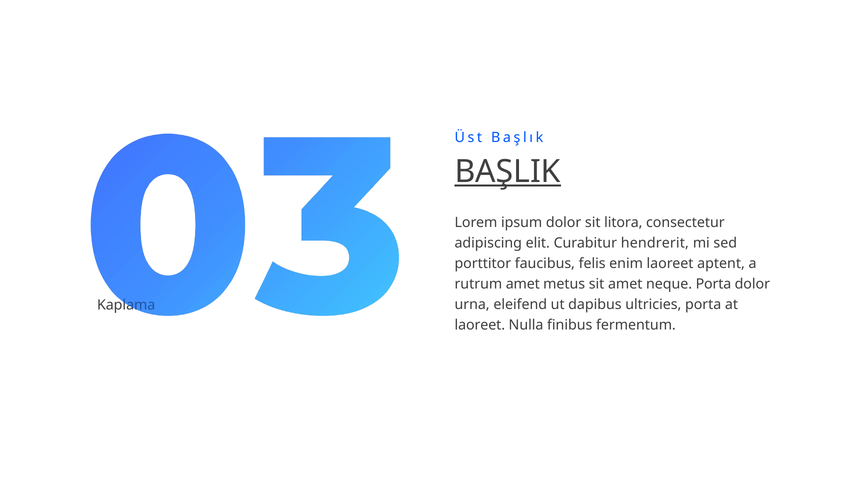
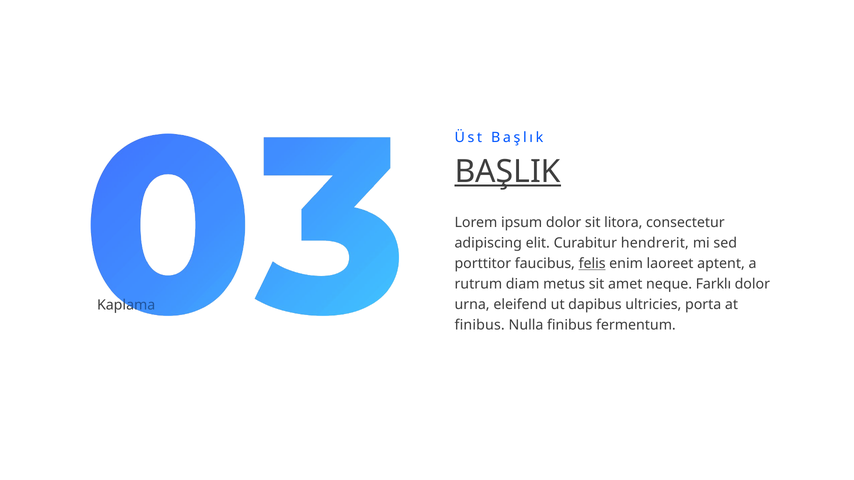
felis underline: none -> present
rutrum amet: amet -> diam
neque Porta: Porta -> Farklı
laoreet at (480, 325): laoreet -> finibus
